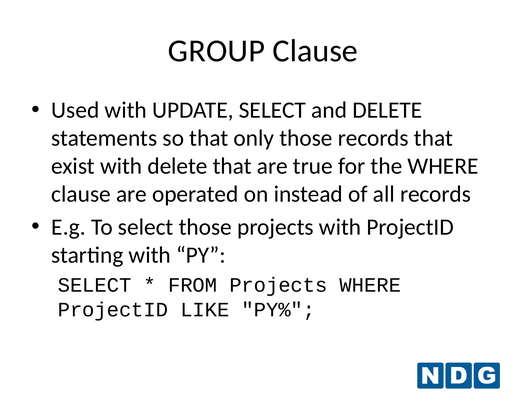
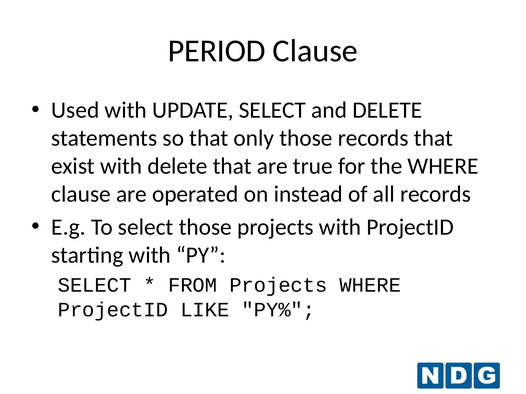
GROUP: GROUP -> PERIOD
